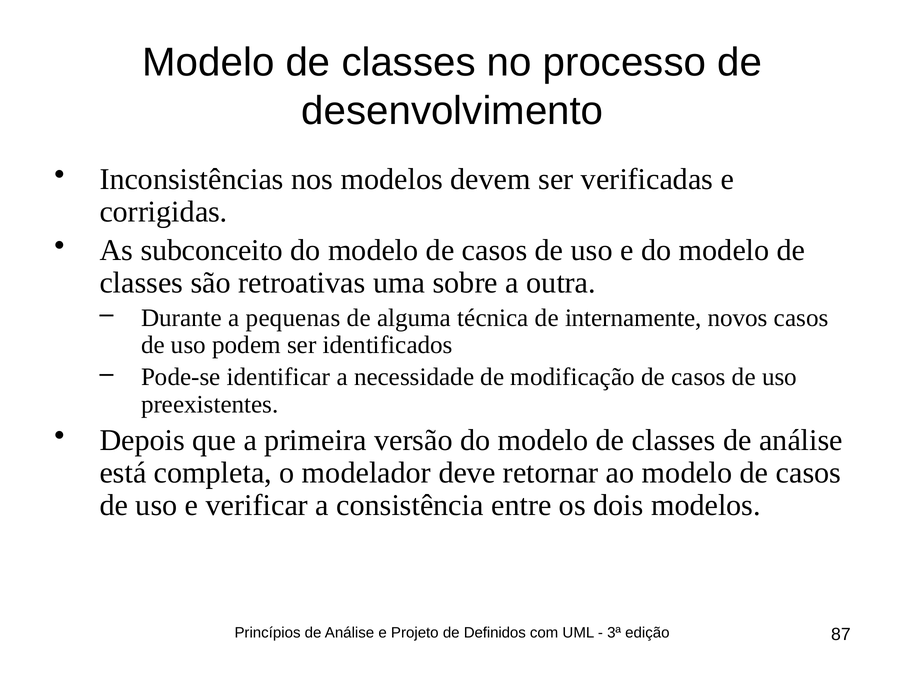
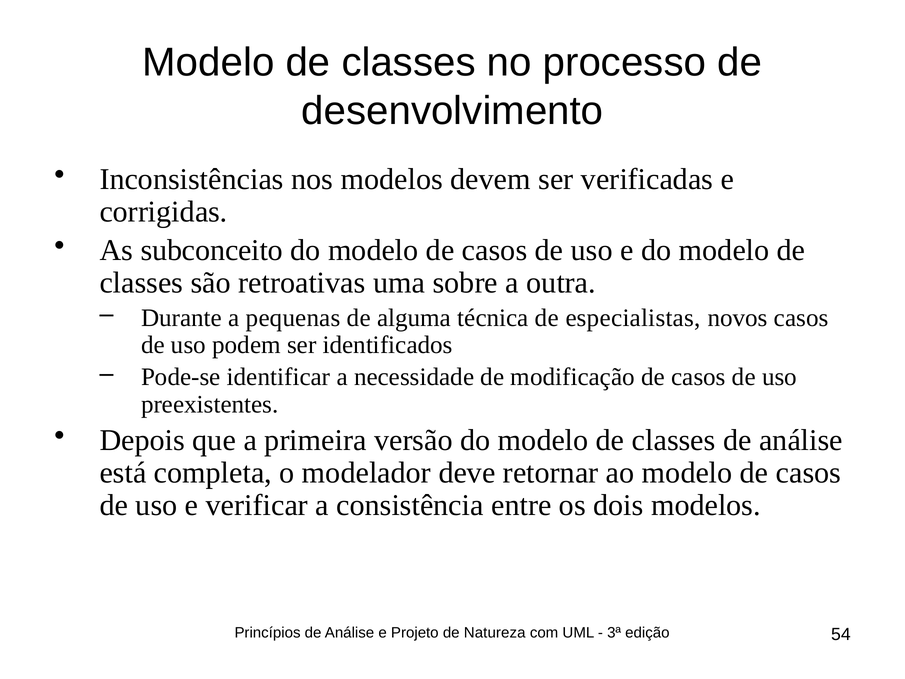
internamente: internamente -> especialistas
Definidos: Definidos -> Natureza
87: 87 -> 54
